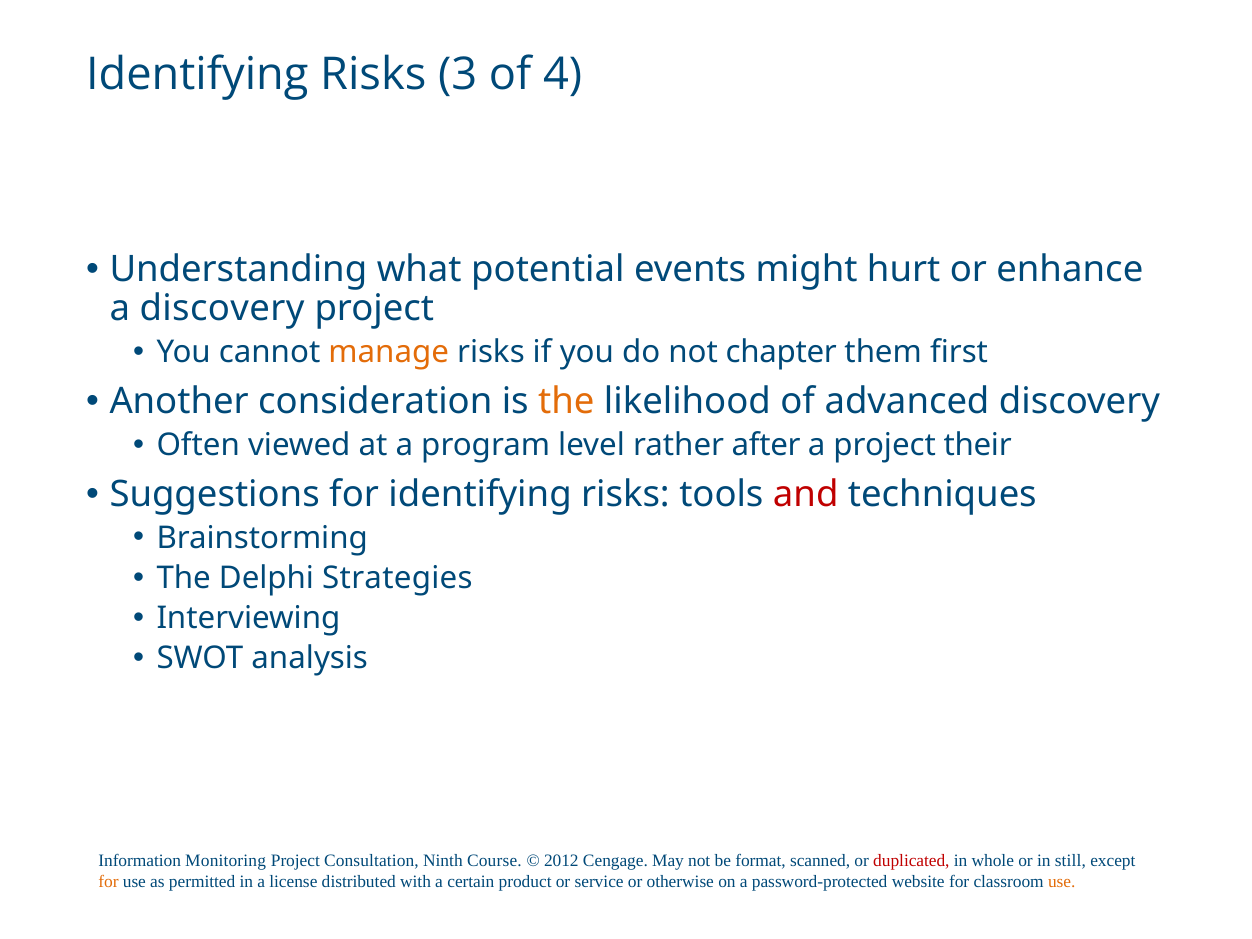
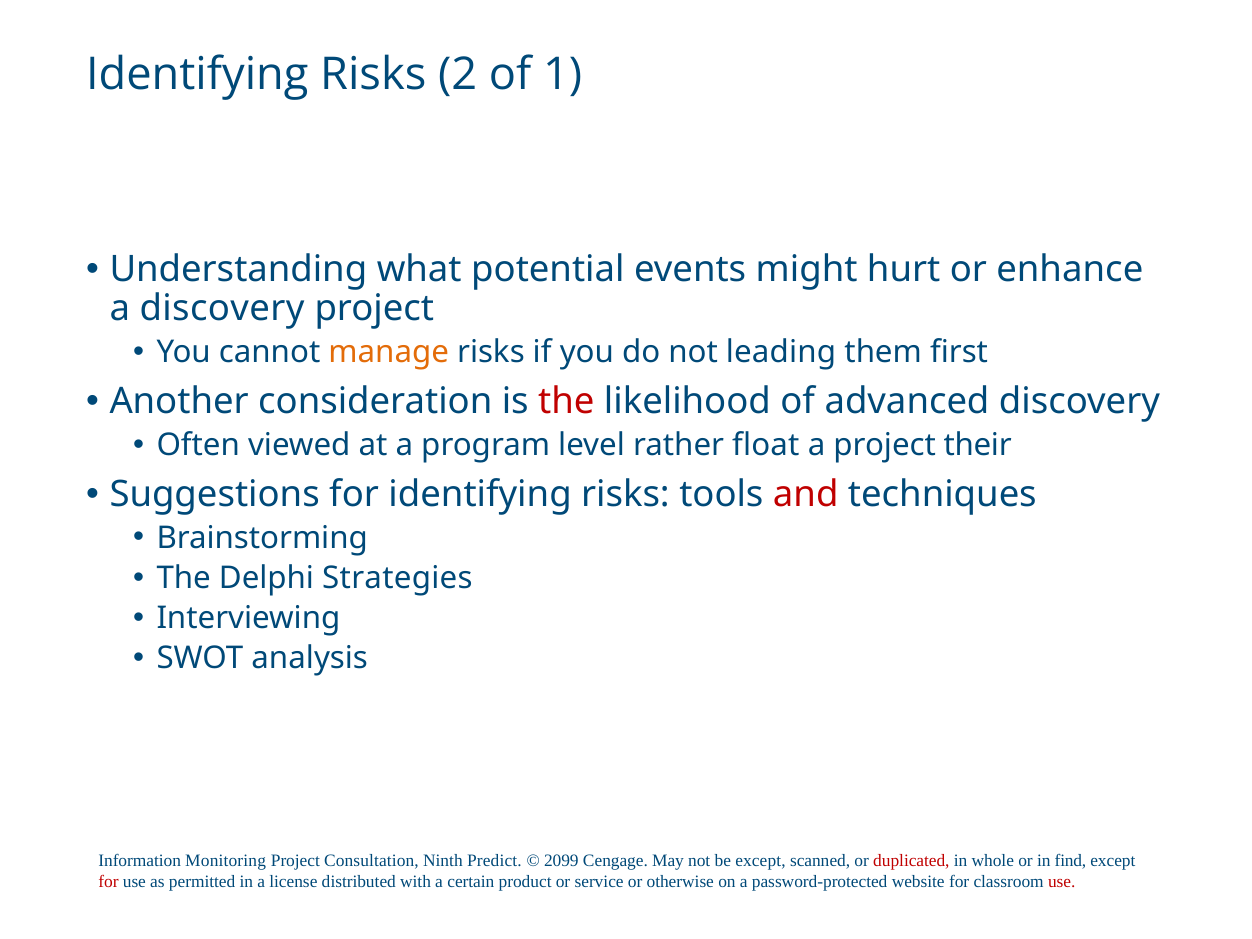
3: 3 -> 2
4: 4 -> 1
chapter: chapter -> leading
the at (566, 402) colour: orange -> red
after: after -> float
Course: Course -> Predict
2012: 2012 -> 2099
be format: format -> except
still: still -> find
for at (108, 882) colour: orange -> red
use at (1062, 882) colour: orange -> red
